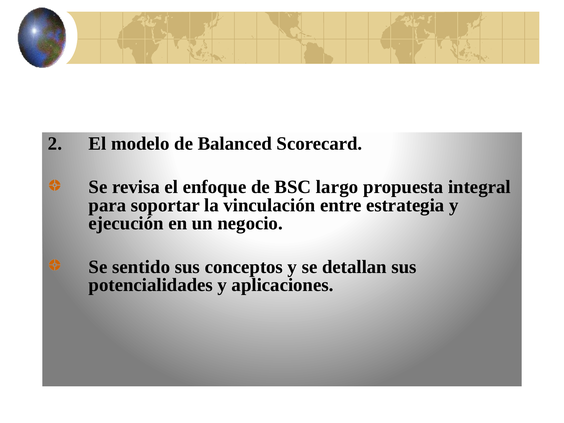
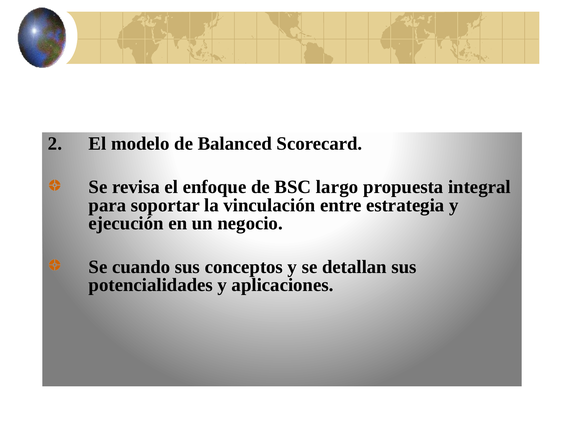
sentido: sentido -> cuando
